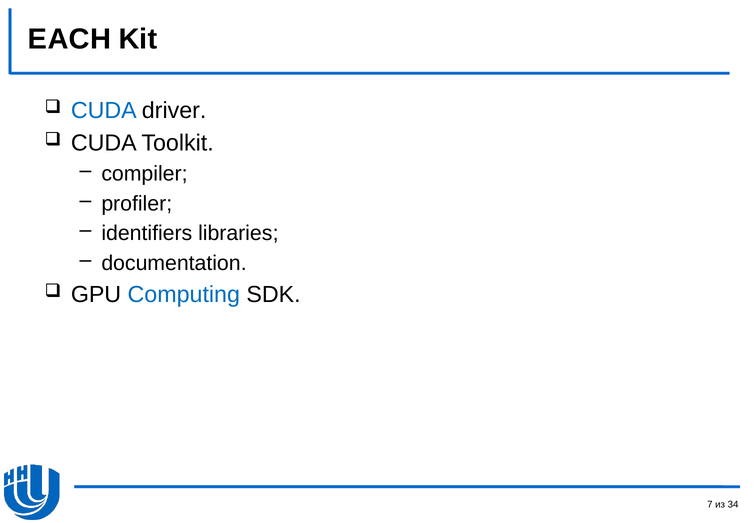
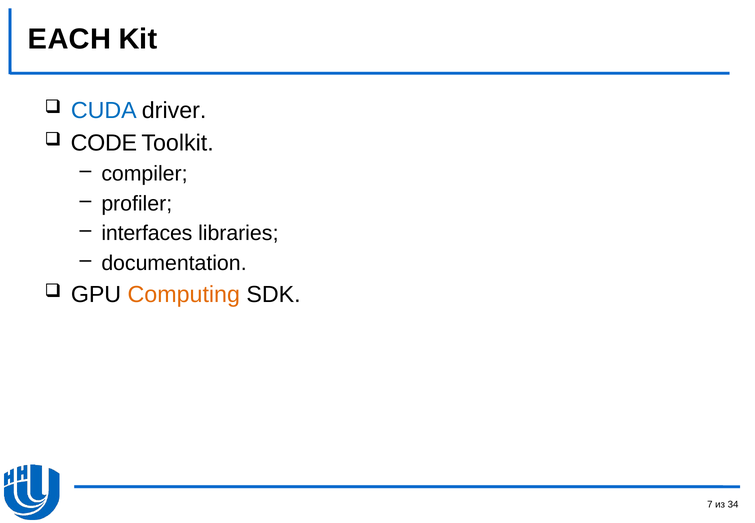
СUDA: СUDA -> CODE
identifiers: identifiers -> interfaces
Computing colour: blue -> orange
